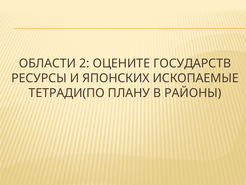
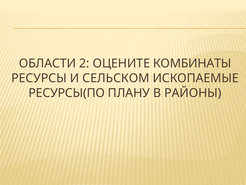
ГОСУДАРСТВ: ГОСУДАРСТВ -> КОМБИНАТЫ
ЯПОНСКИХ: ЯПОНСКИХ -> СЕЛЬСКОМ
ТЕТРАДИ(ПО: ТЕТРАДИ(ПО -> РЕСУРСЫ(ПО
